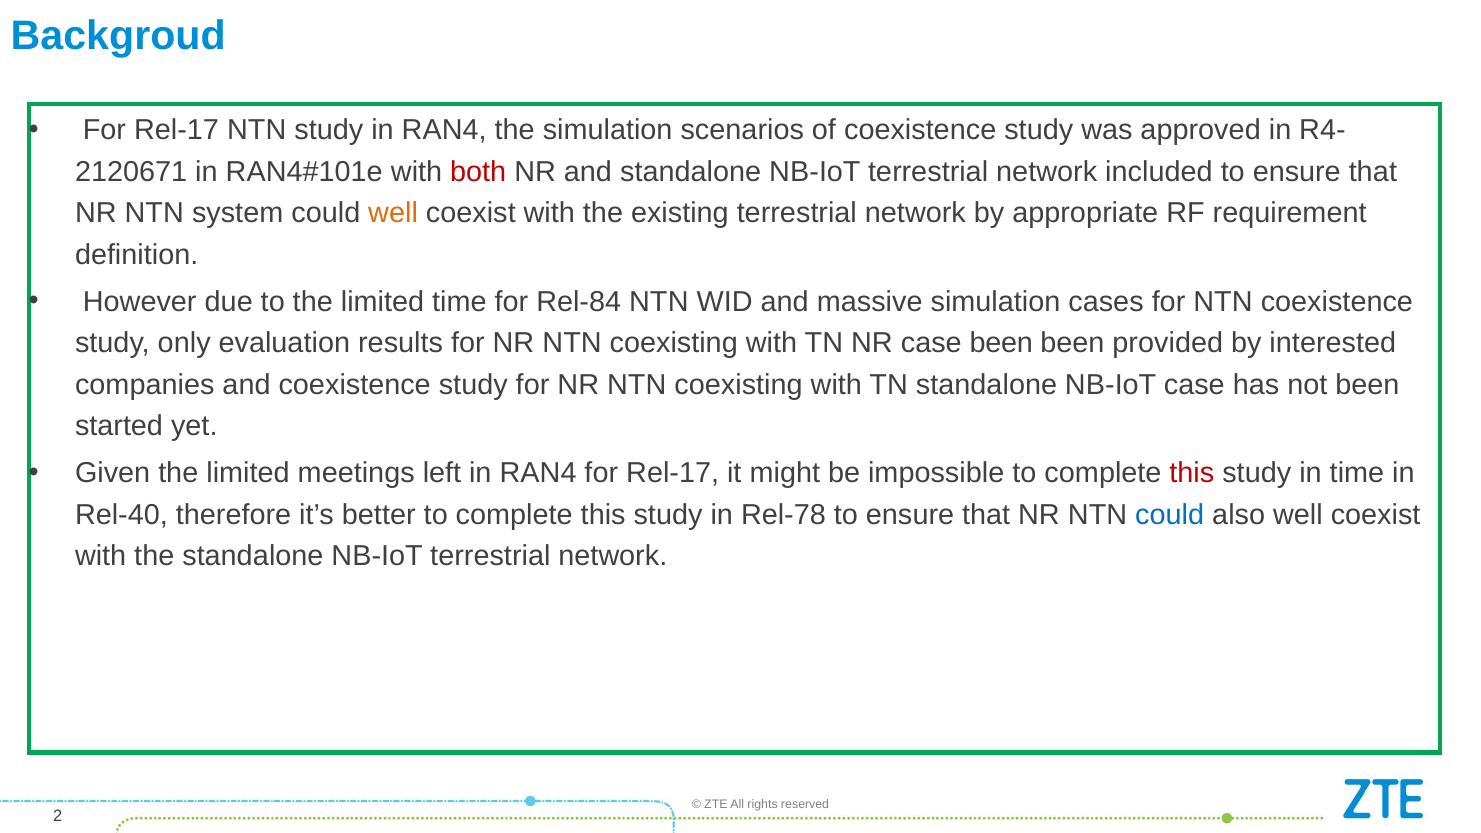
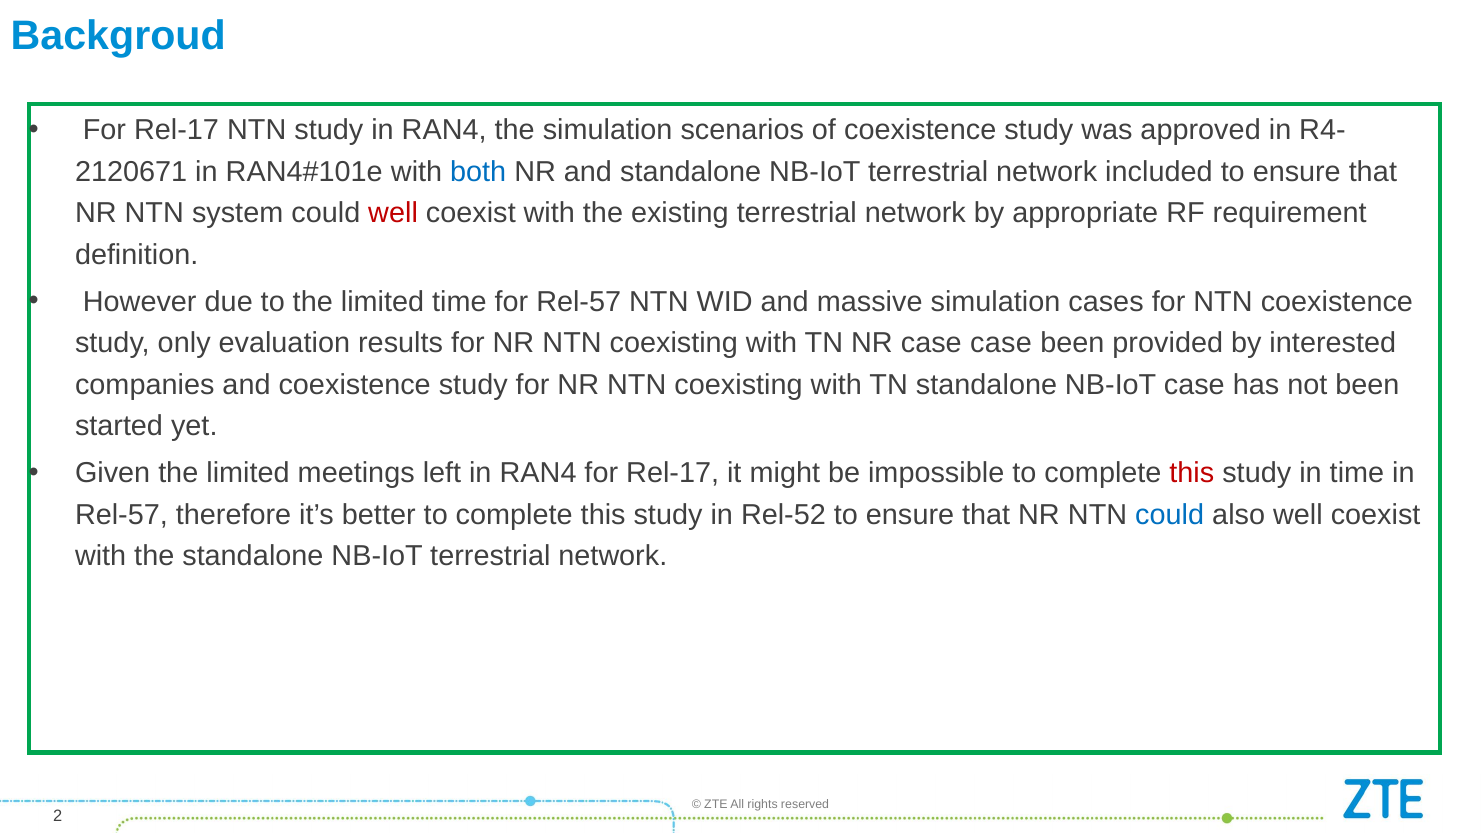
both colour: red -> blue
well at (393, 213) colour: orange -> red
for Rel-84: Rel-84 -> Rel-57
case been: been -> case
Rel-40 at (121, 515): Rel-40 -> Rel-57
Rel-78: Rel-78 -> Rel-52
